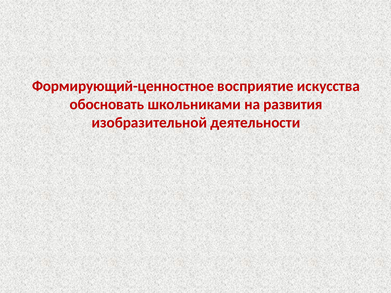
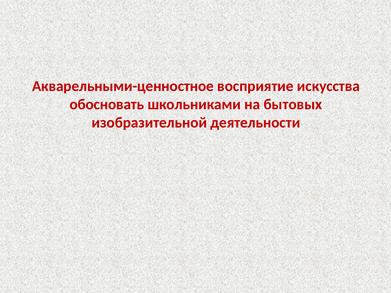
Формирующий-ценностное: Формирующий-ценностное -> Акварельными-ценностное
развития: развития -> бытовых
